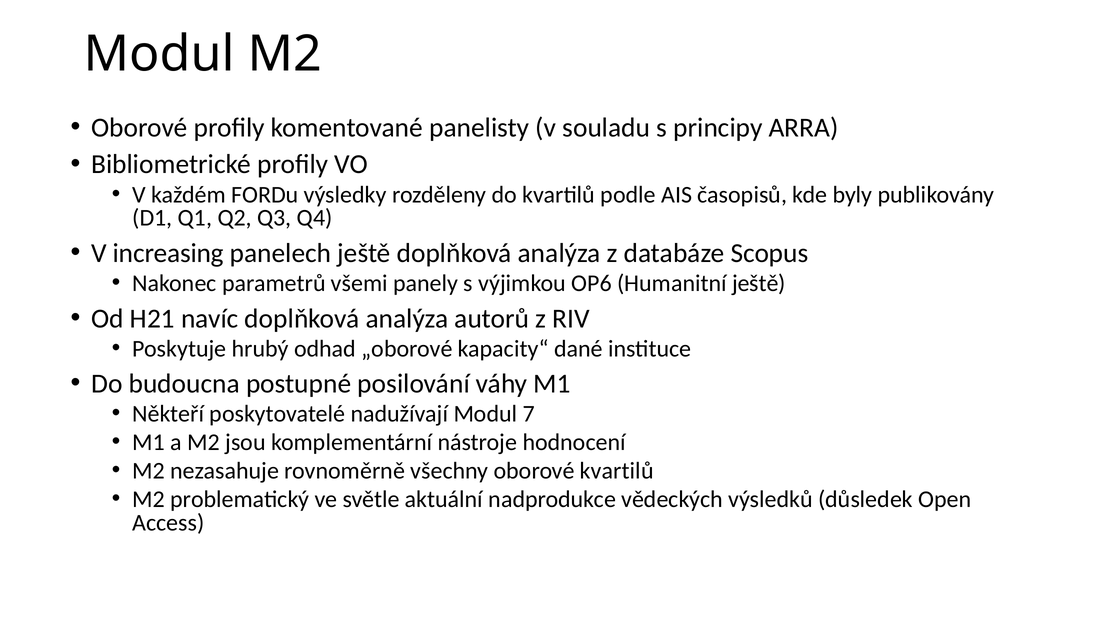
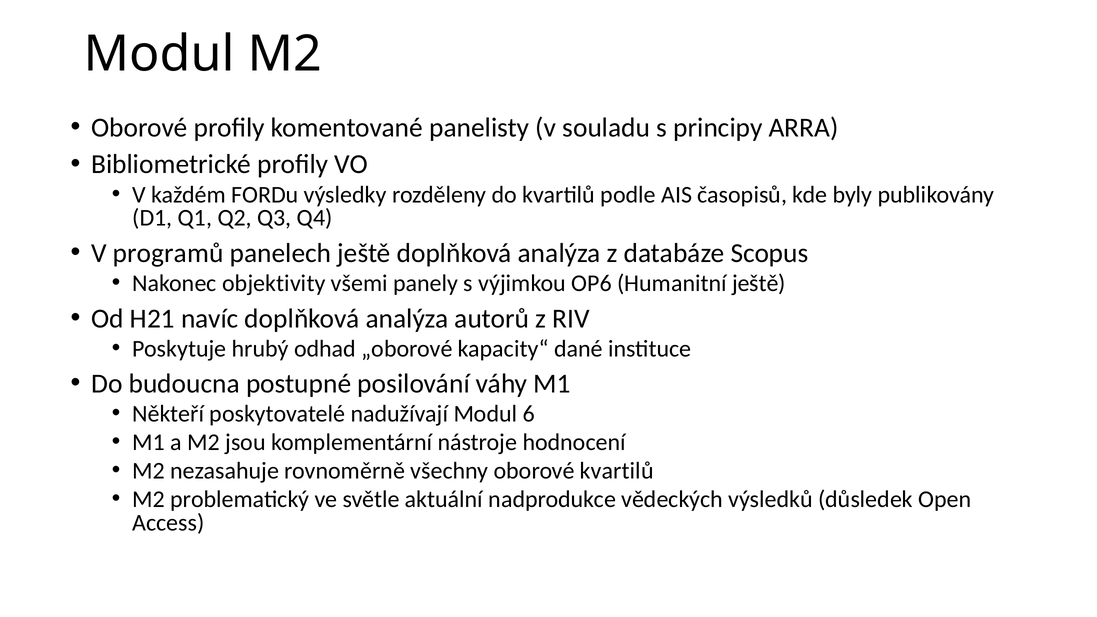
increasing: increasing -> programů
parametrů: parametrů -> objektivity
7: 7 -> 6
